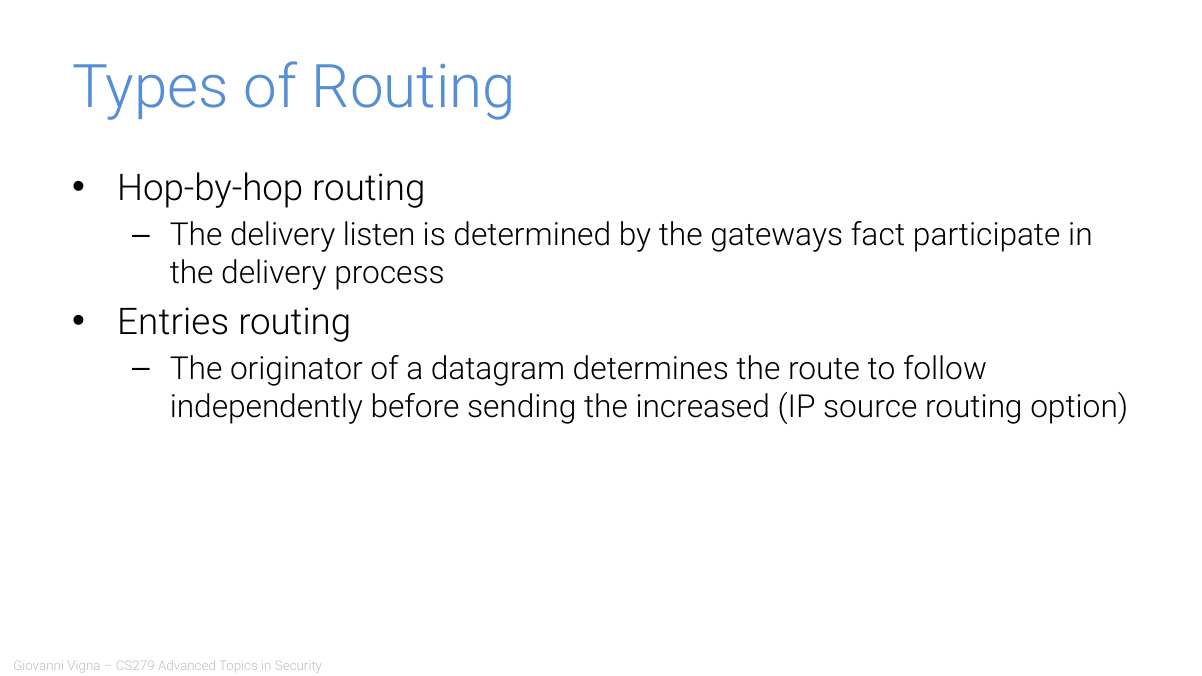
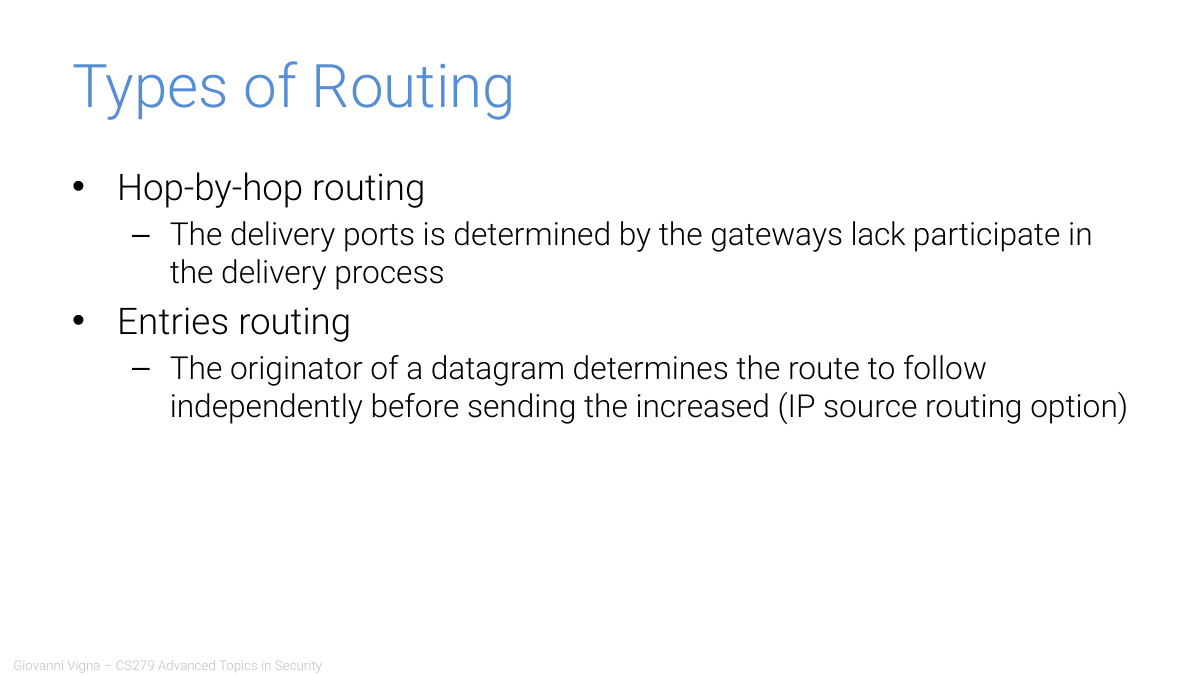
listen: listen -> ports
fact: fact -> lack
